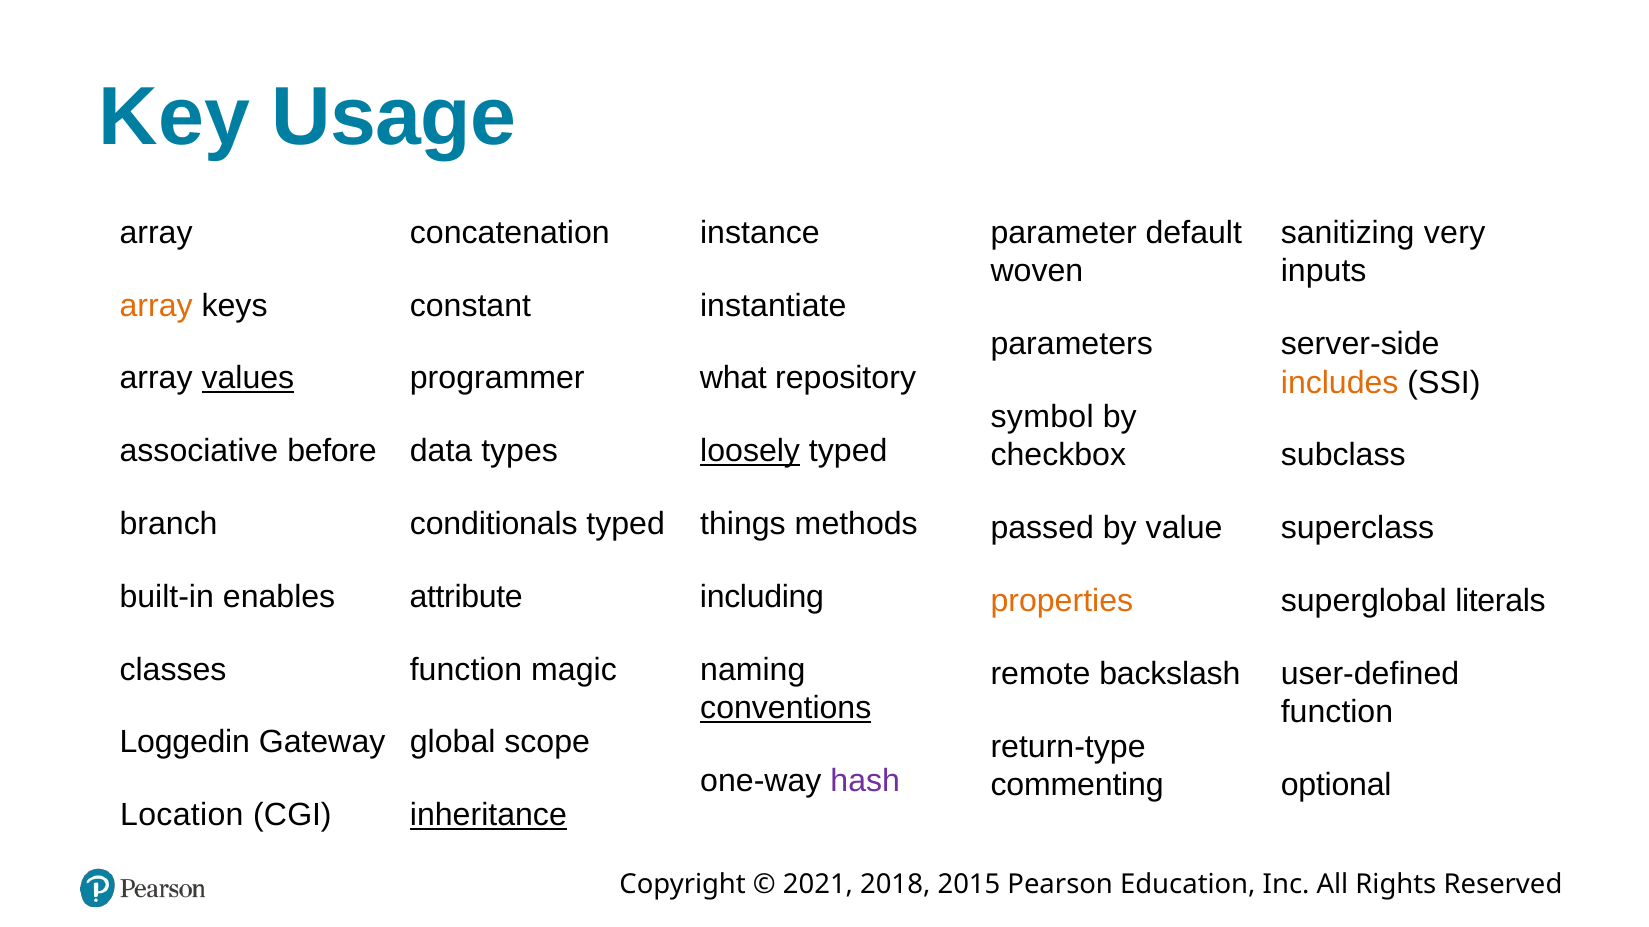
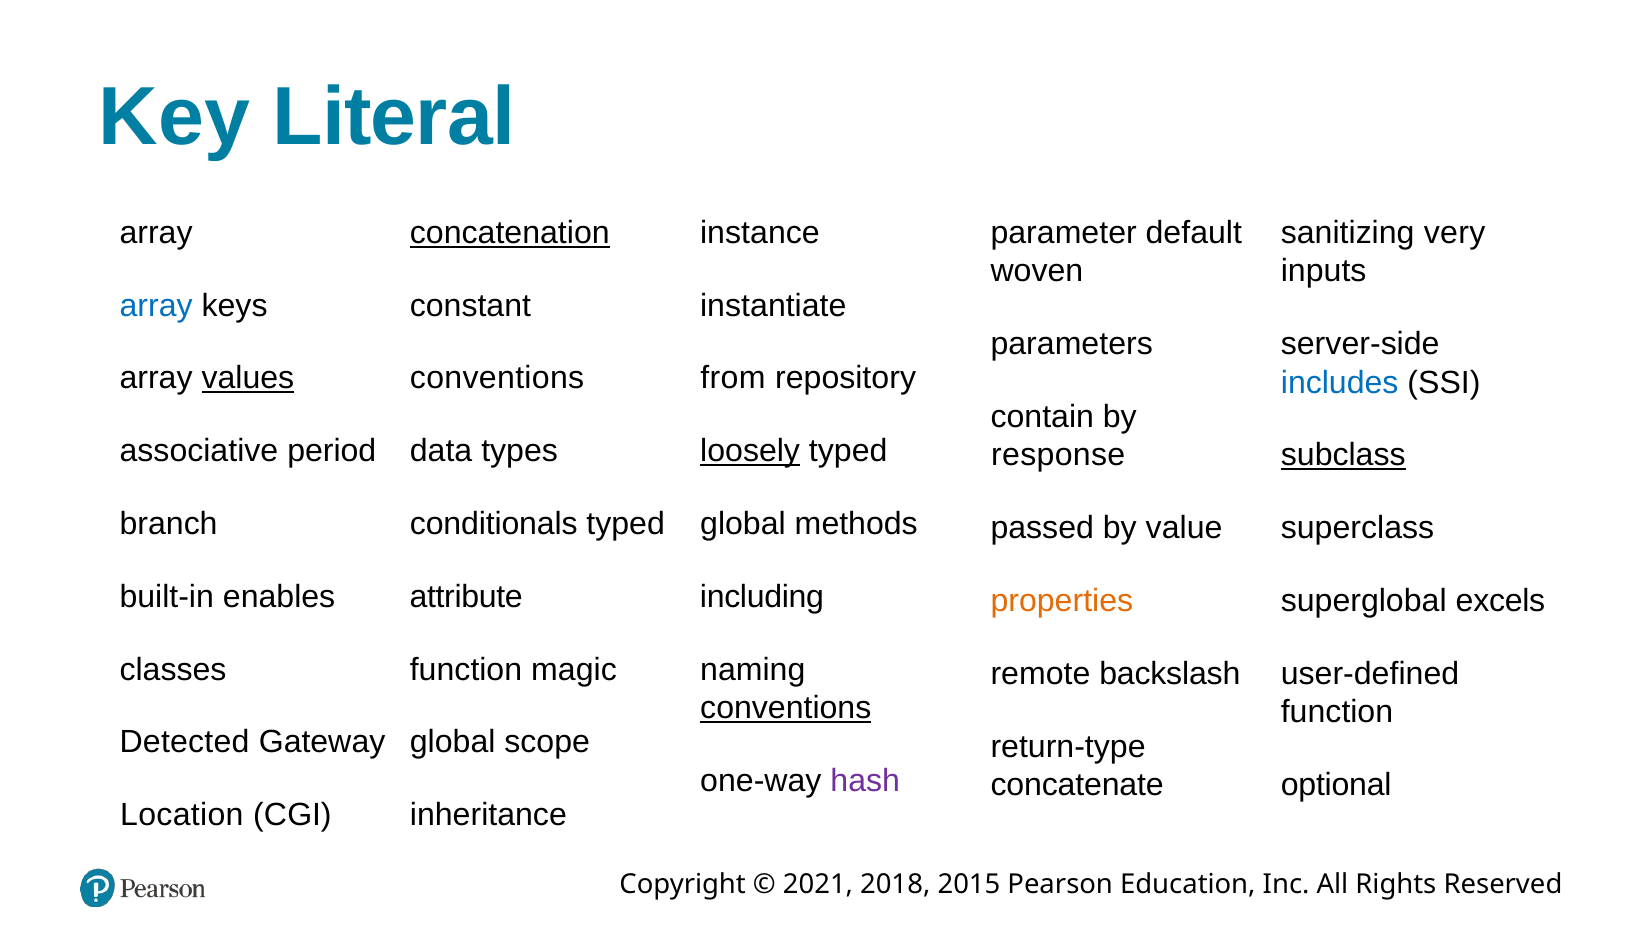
Usage: Usage -> Literal
concatenation underline: none -> present
array at (156, 306) colour: orange -> blue
programmer at (497, 379): programmer -> conventions
what: what -> from
includes colour: orange -> blue
symbol: symbol -> contain
before: before -> period
checkbox: checkbox -> response
subclass underline: none -> present
things at (743, 524): things -> global
literals: literals -> excels
Loggedin: Loggedin -> Detected
commenting: commenting -> concatenate
inheritance underline: present -> none
